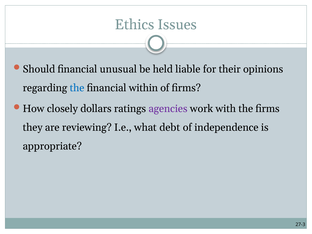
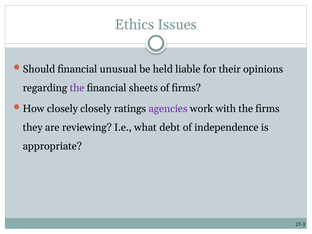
the at (77, 88) colour: blue -> purple
within: within -> sheets
closely dollars: dollars -> closely
